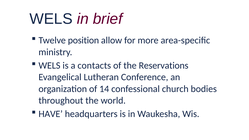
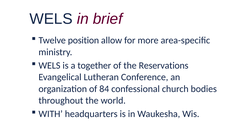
contacts: contacts -> together
14: 14 -> 84
HAVE: HAVE -> WITH
